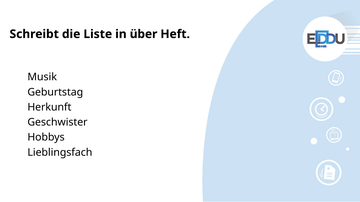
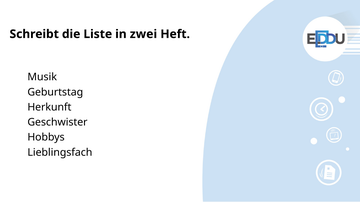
über: über -> zwei
